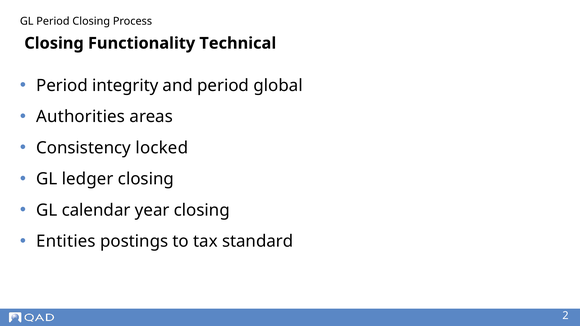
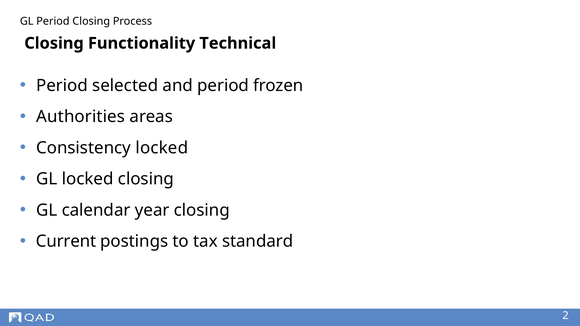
integrity: integrity -> selected
global: global -> frozen
GL ledger: ledger -> locked
Entities: Entities -> Current
